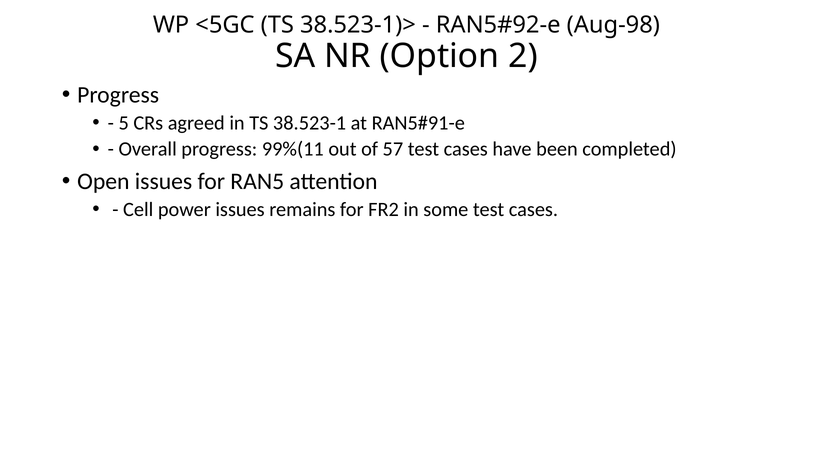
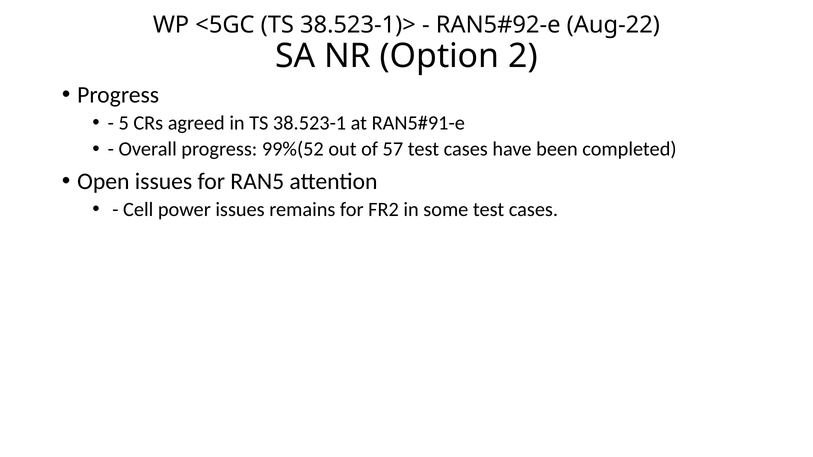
Aug-98: Aug-98 -> Aug-22
99%(11: 99%(11 -> 99%(52
